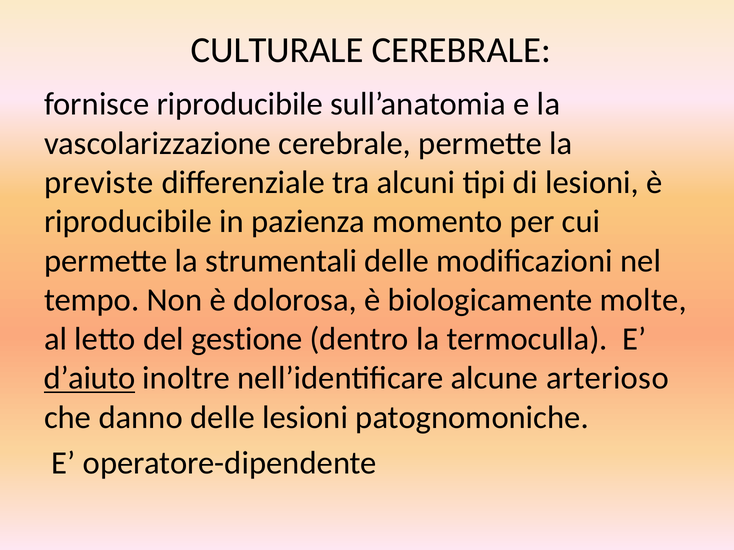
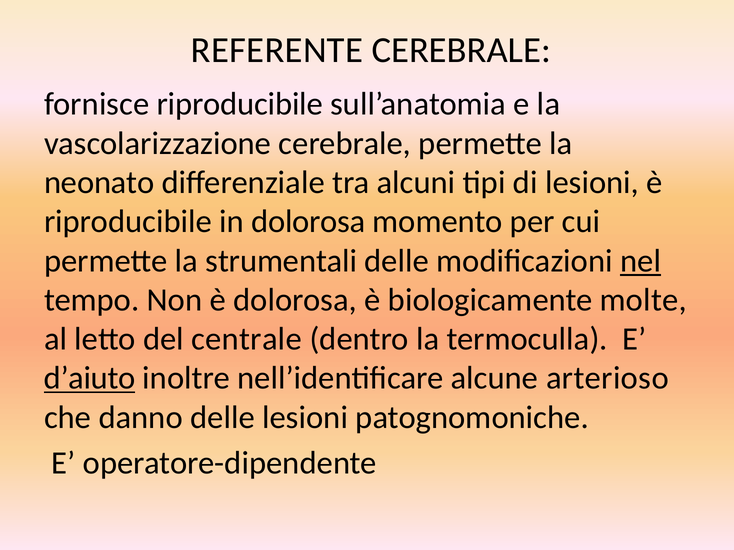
CULTURALE: CULTURALE -> REFERENTE
previste: previste -> neonato
in pazienza: pazienza -> dolorosa
nel underline: none -> present
gestione: gestione -> centrale
